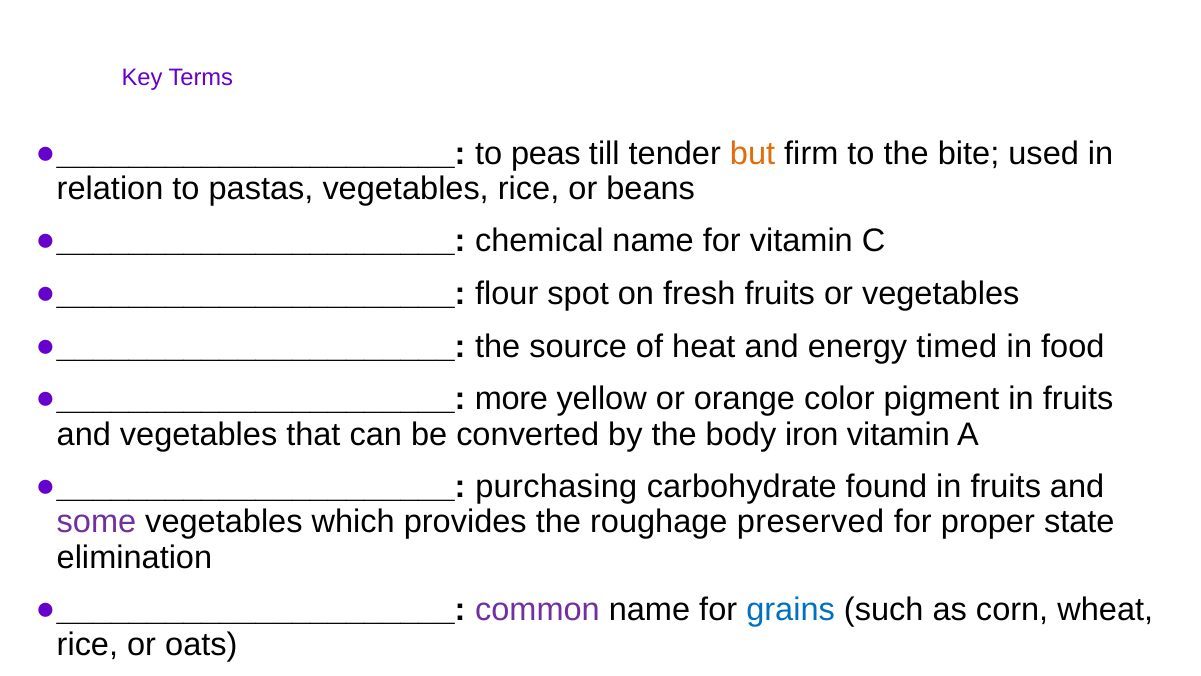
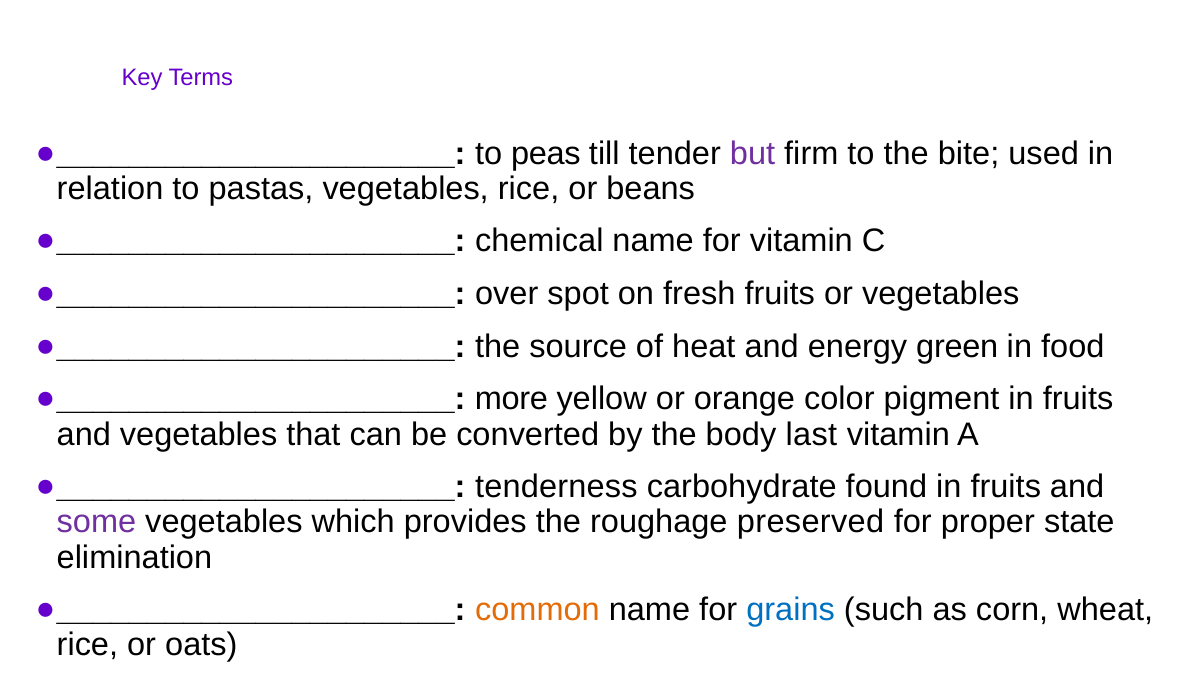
but colour: orange -> purple
flour: flour -> over
timed: timed -> green
iron: iron -> last
purchasing: purchasing -> tenderness
common colour: purple -> orange
